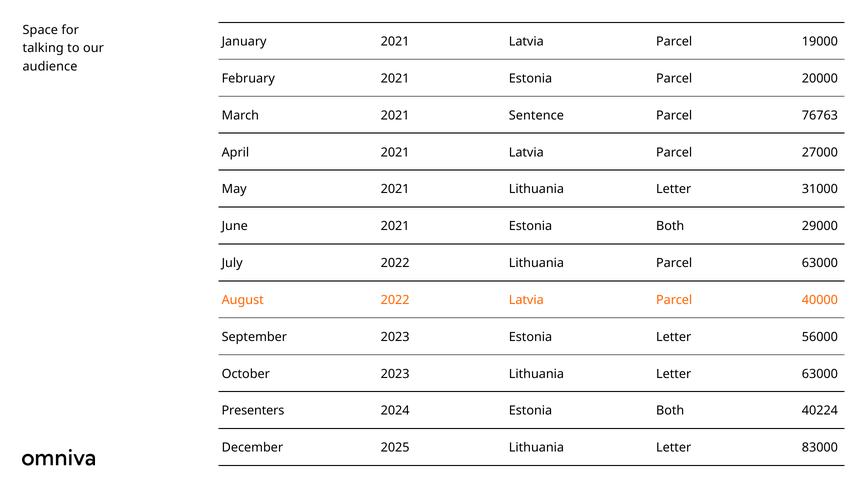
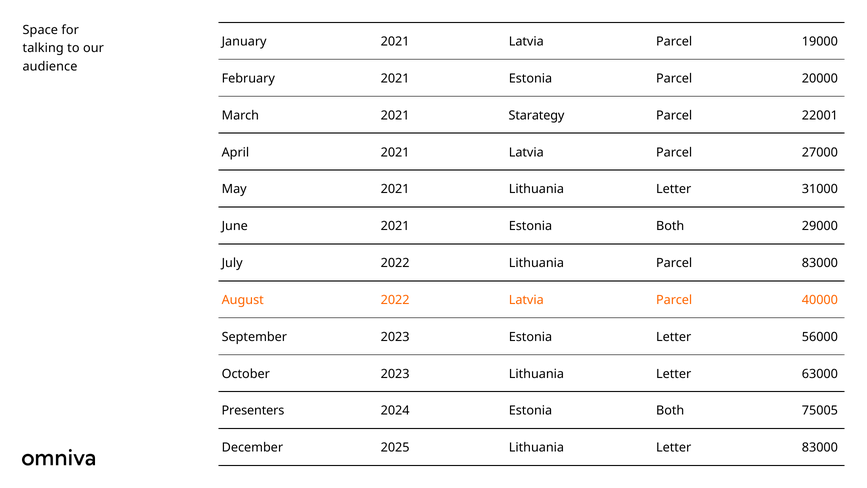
Sentence: Sentence -> Starategy
76763: 76763 -> 22001
Parcel 63000: 63000 -> 83000
40224: 40224 -> 75005
